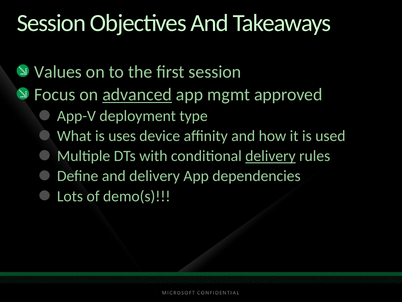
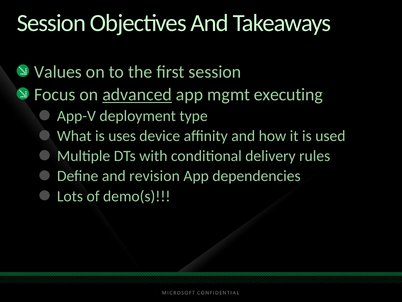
approved: approved -> executing
delivery at (270, 156) underline: present -> none
and delivery: delivery -> revision
